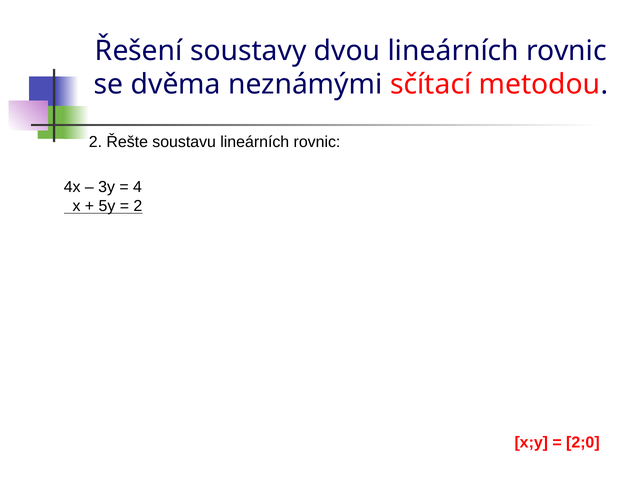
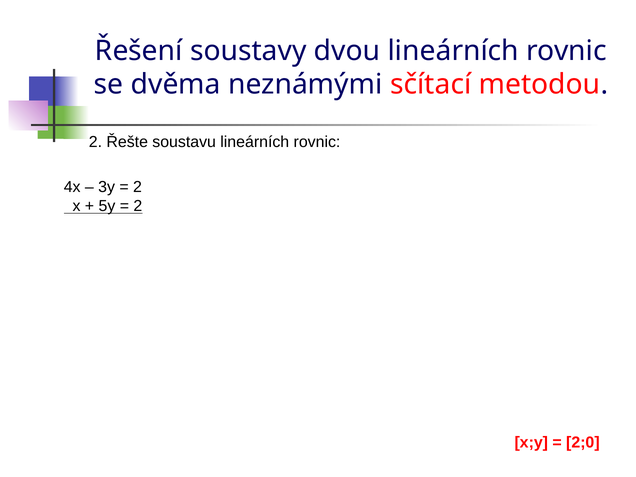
4 at (137, 187): 4 -> 2
